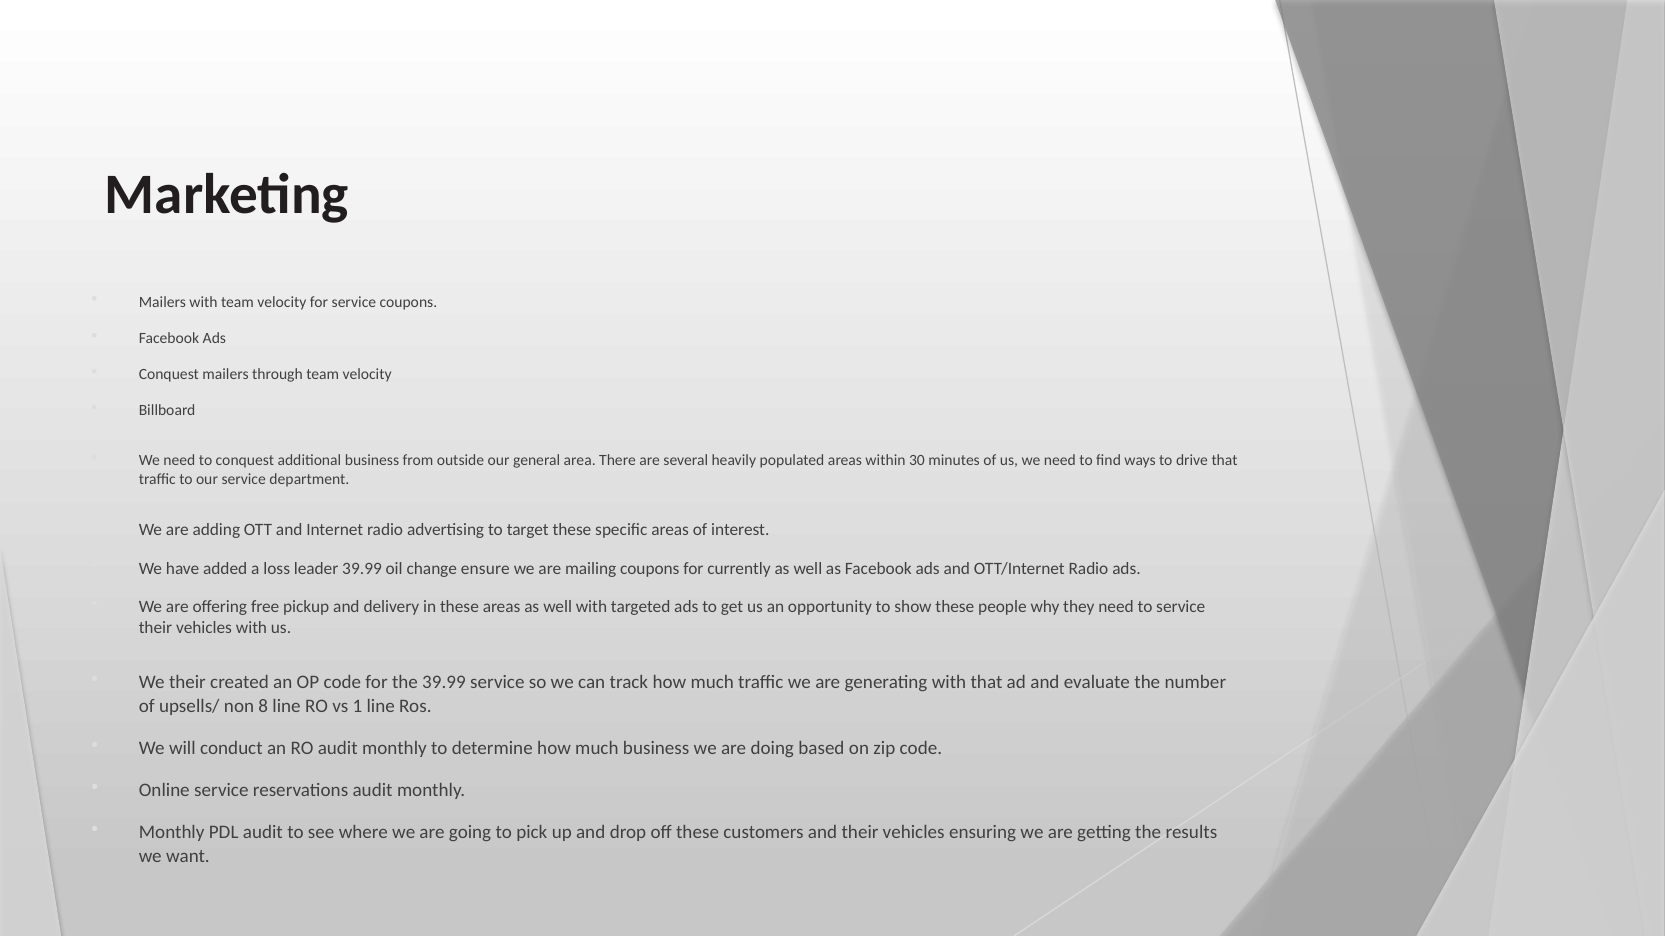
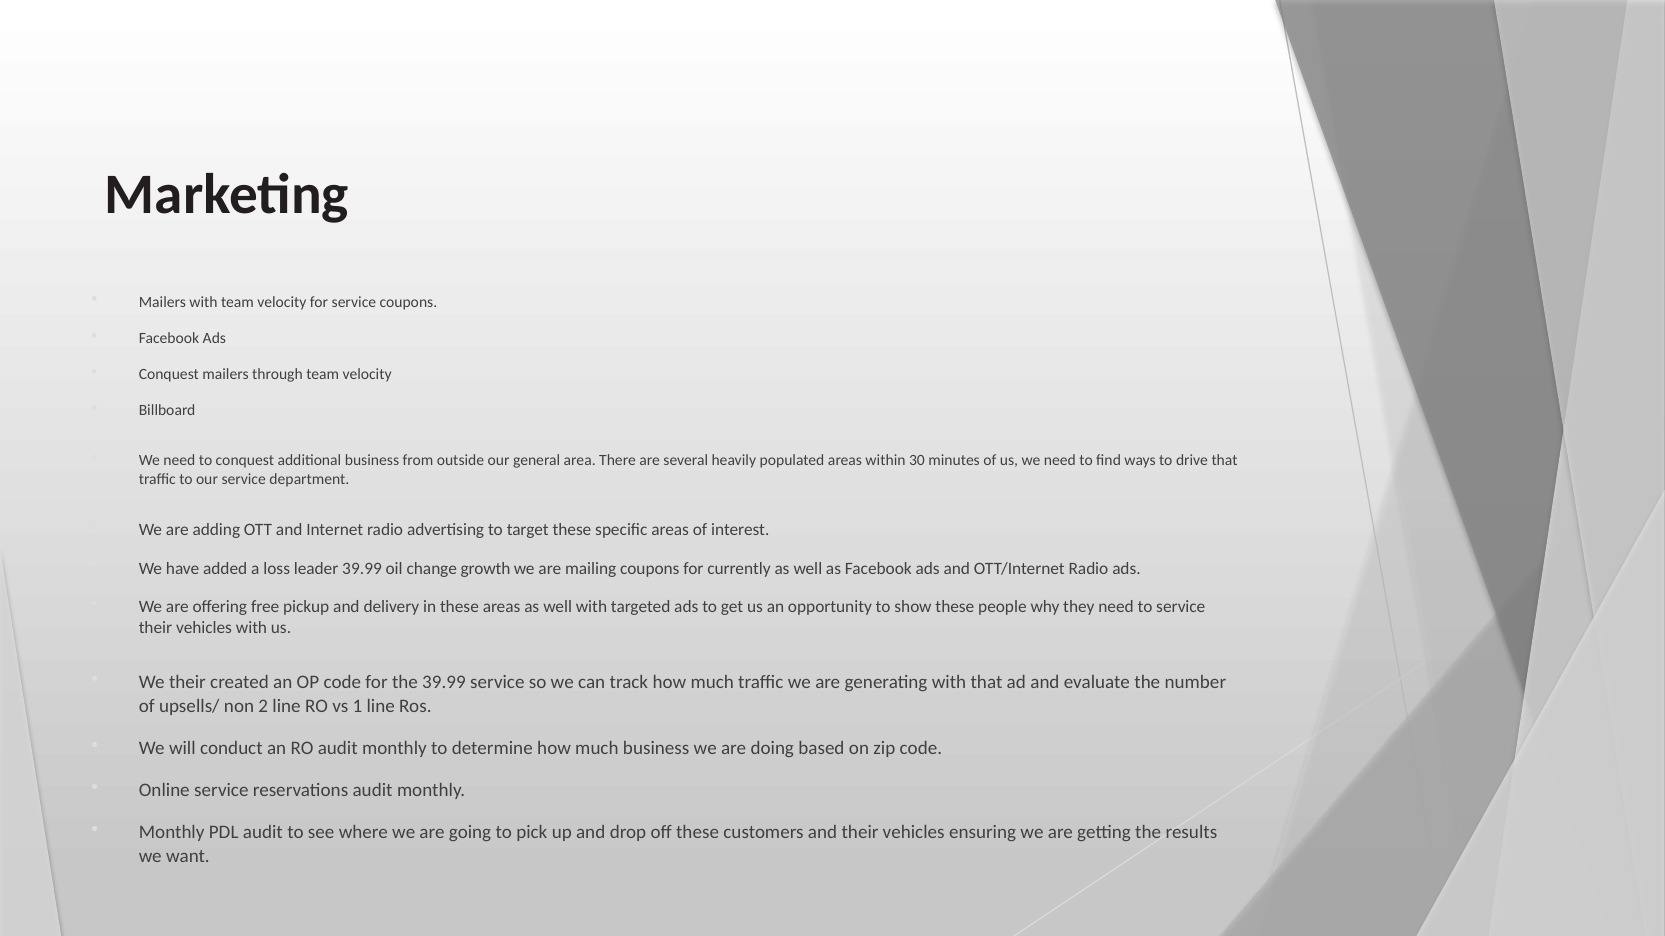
ensure: ensure -> growth
8: 8 -> 2
